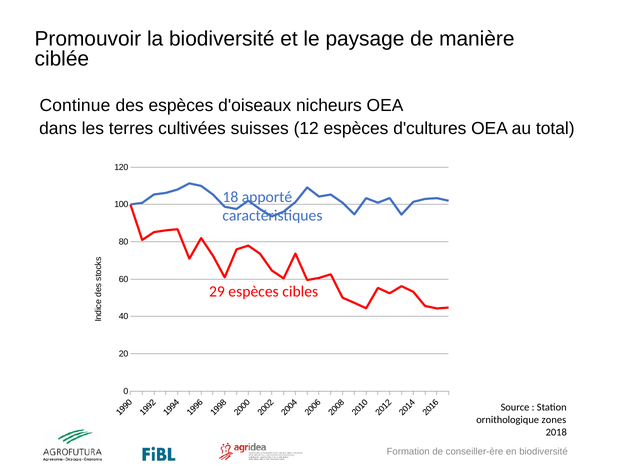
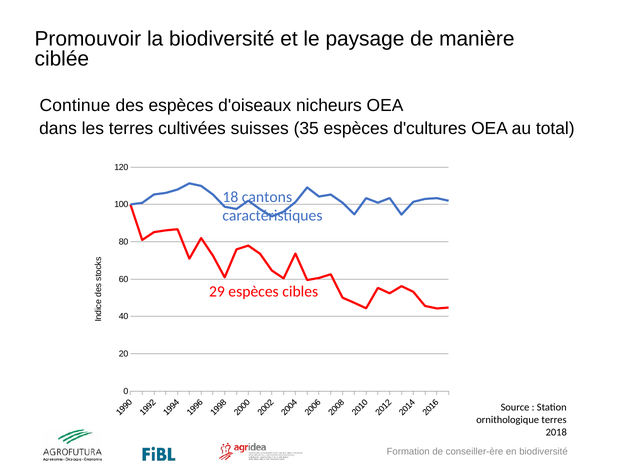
12: 12 -> 35
apporté: apporté -> cantons
ornithologique zones: zones -> terres
